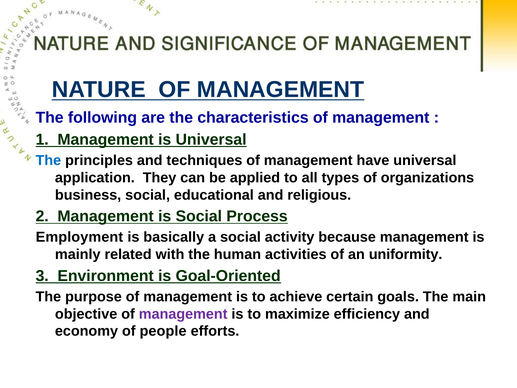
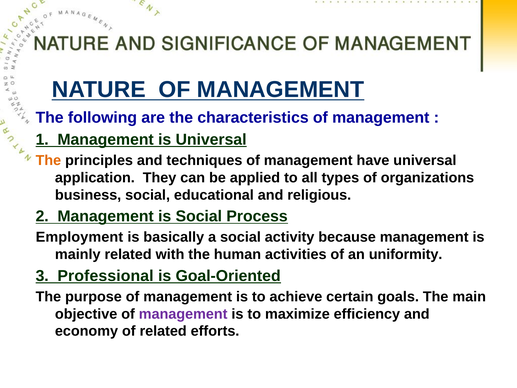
The at (48, 160) colour: blue -> orange
Environment: Environment -> Professional
of people: people -> related
